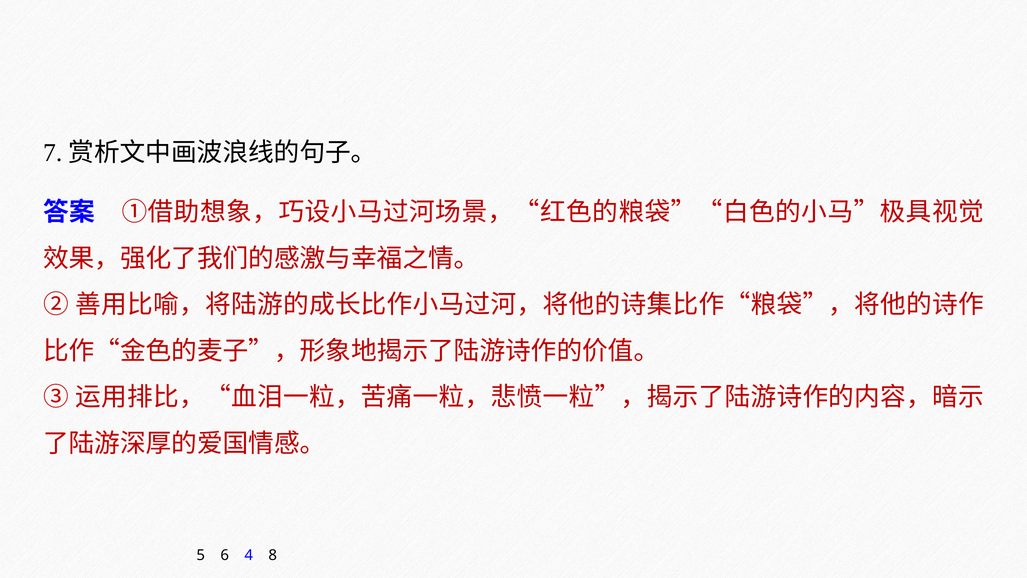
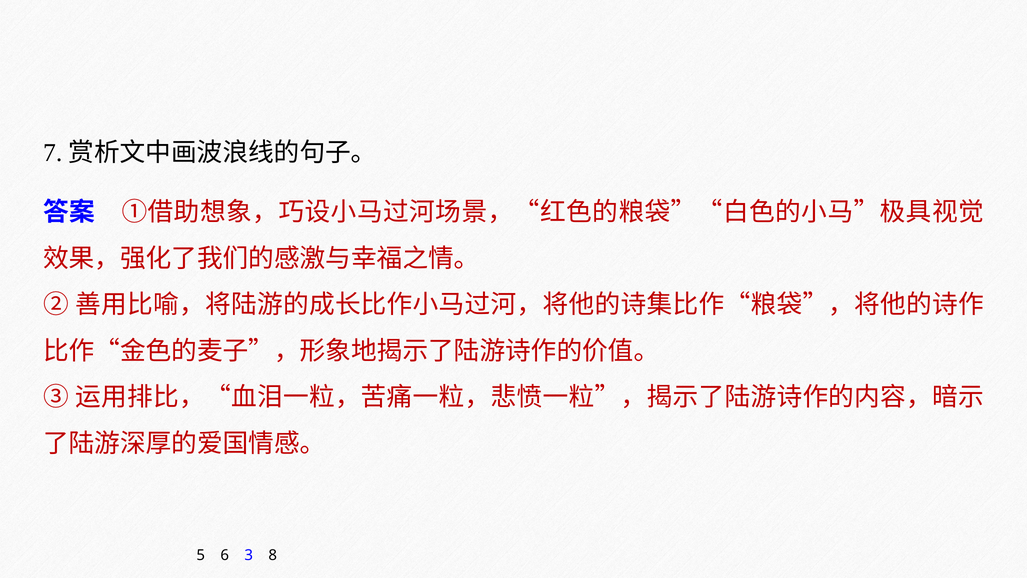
4: 4 -> 3
